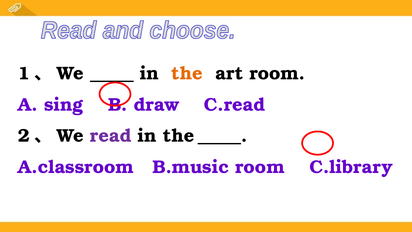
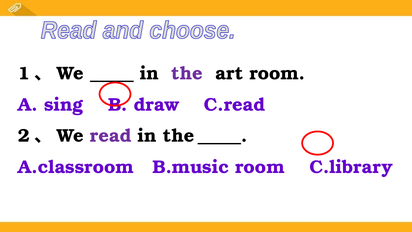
the at (187, 74) colour: orange -> purple
